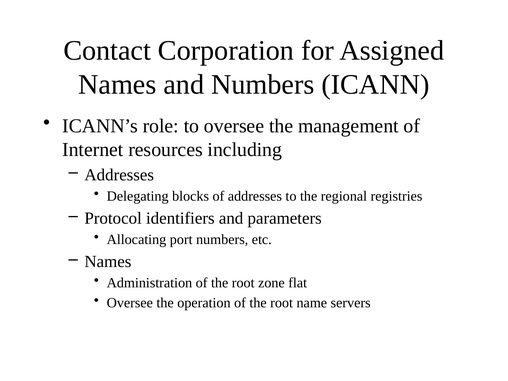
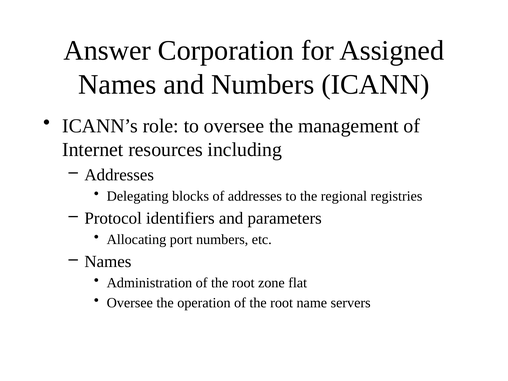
Contact: Contact -> Answer
